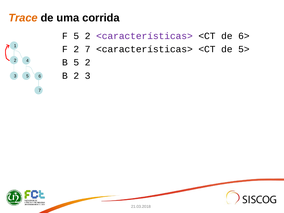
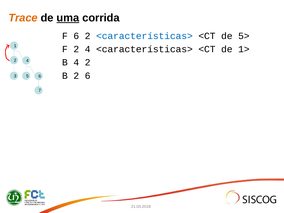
uma underline: none -> present
F 5: 5 -> 6
<características> at (144, 36) colour: purple -> blue
6>: 6> -> 5>
2 7: 7 -> 4
5>: 5> -> 1>
B 5: 5 -> 4
B 2 3: 3 -> 6
